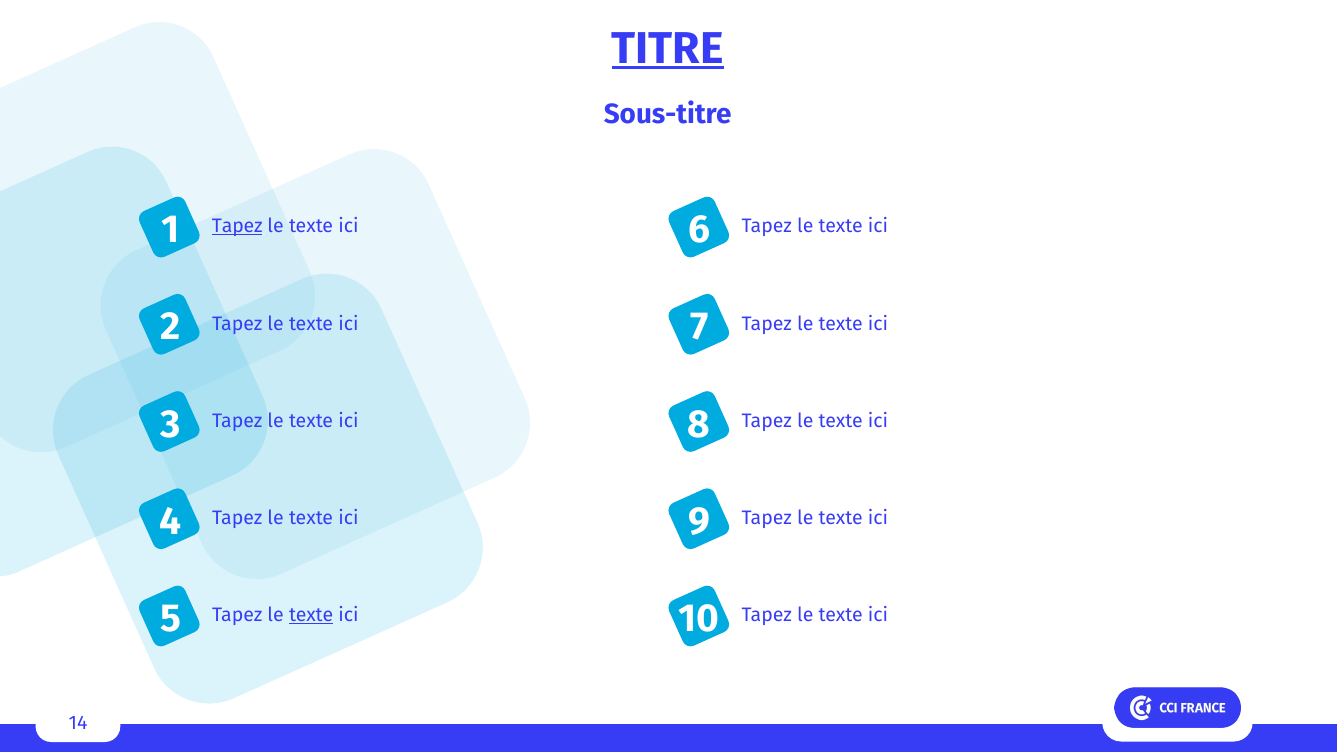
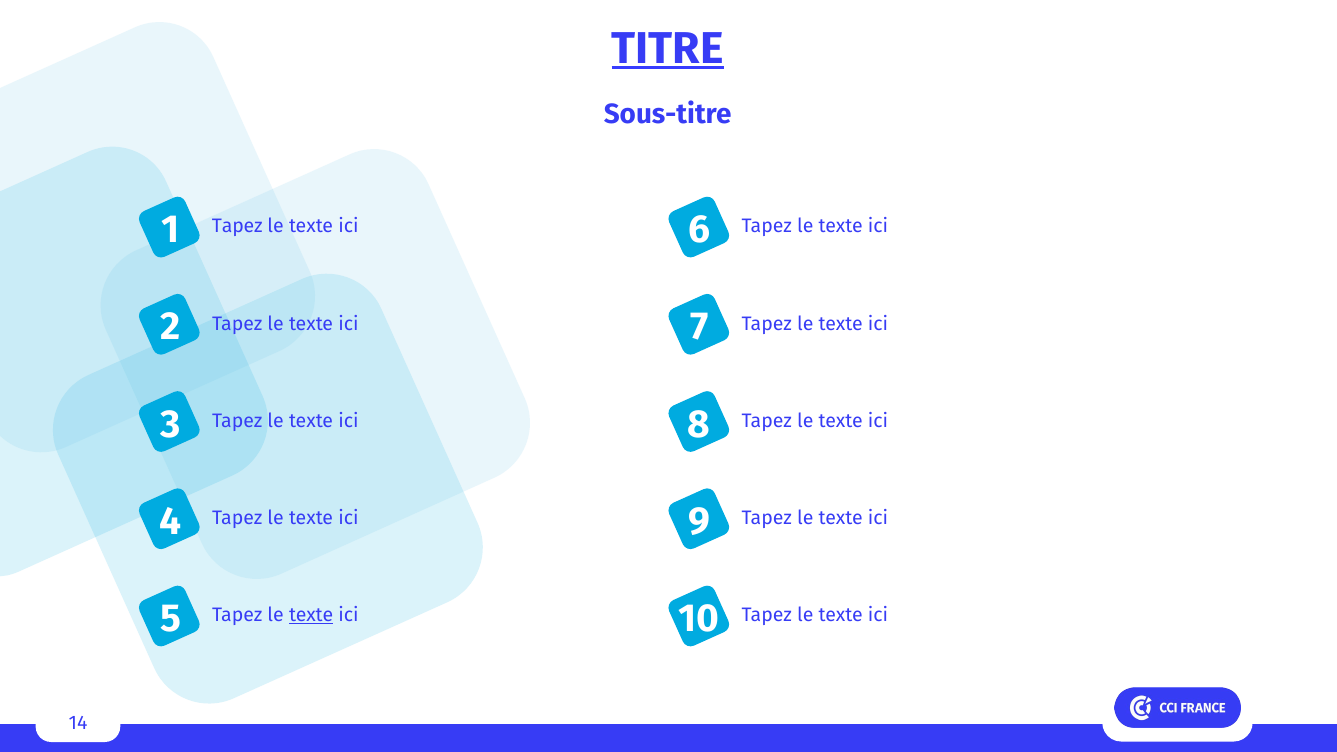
Tapez at (237, 226) underline: present -> none
